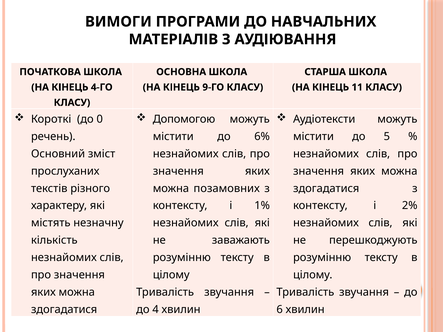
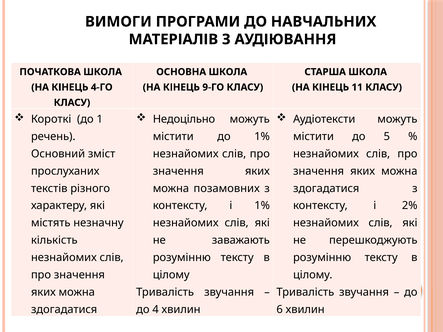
0: 0 -> 1
Допомогою: Допомогою -> Недоцільно
до 6%: 6% -> 1%
